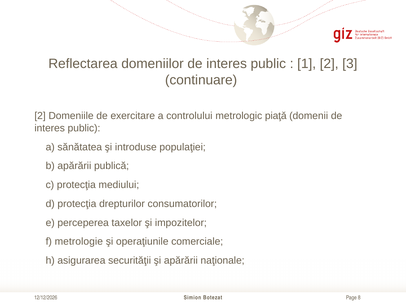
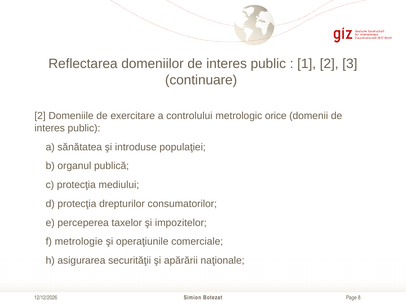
piaţǎ: piaţǎ -> orice
b apărării: apărării -> organul
